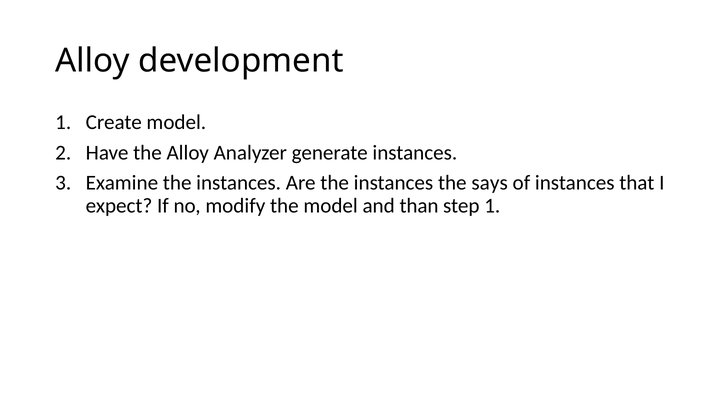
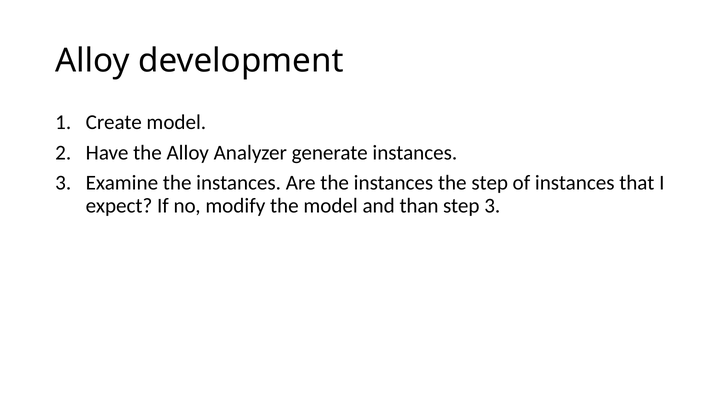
the says: says -> step
step 1: 1 -> 3
